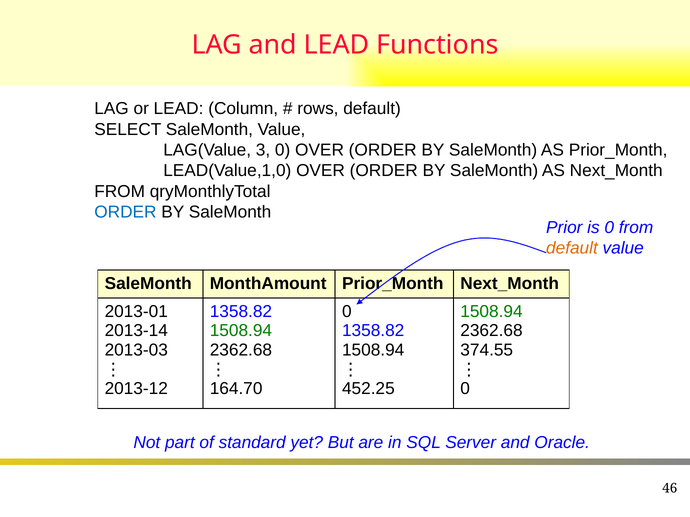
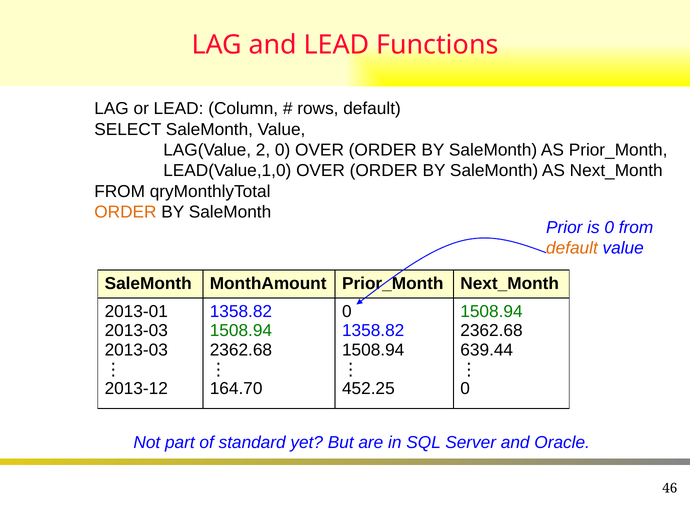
3: 3 -> 2
ORDER at (125, 212) colour: blue -> orange
2013-14 at (136, 331): 2013-14 -> 2013-03
374.55: 374.55 -> 639.44
